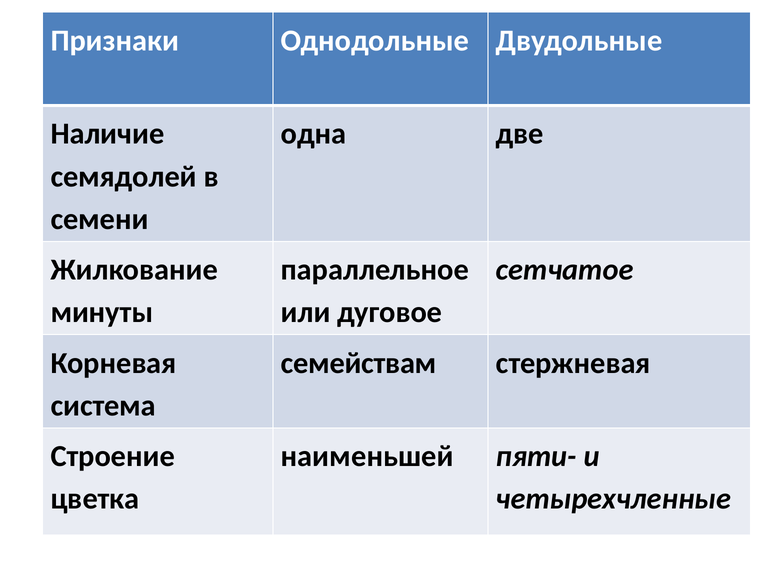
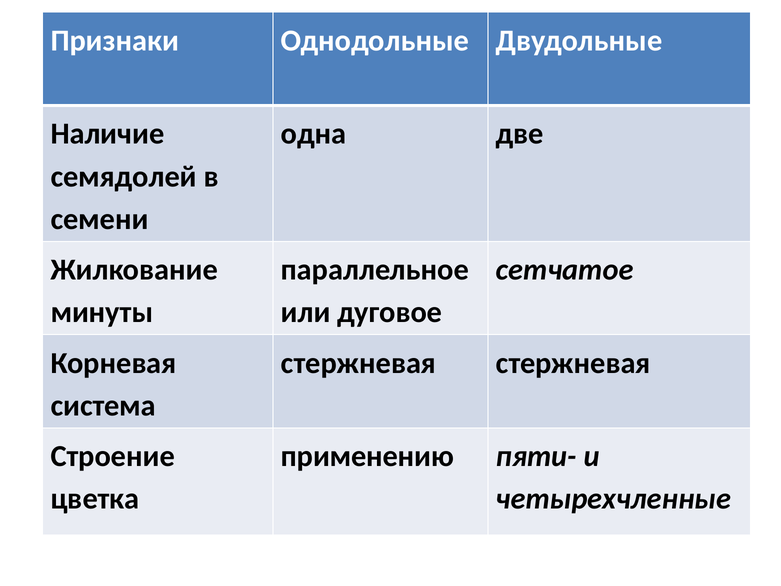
семействам at (359, 363): семействам -> стержневая
наименьшей: наименьшей -> применению
